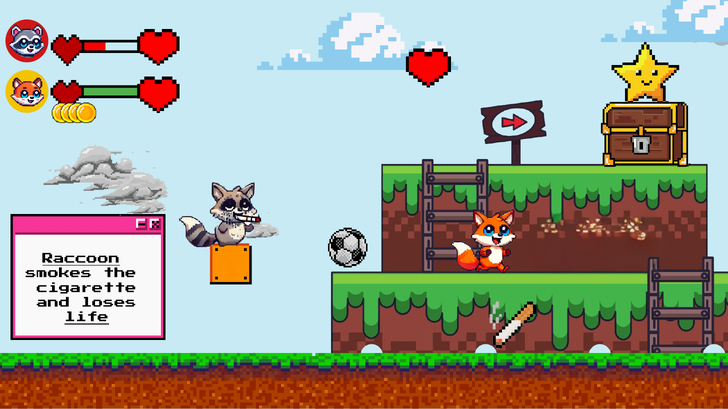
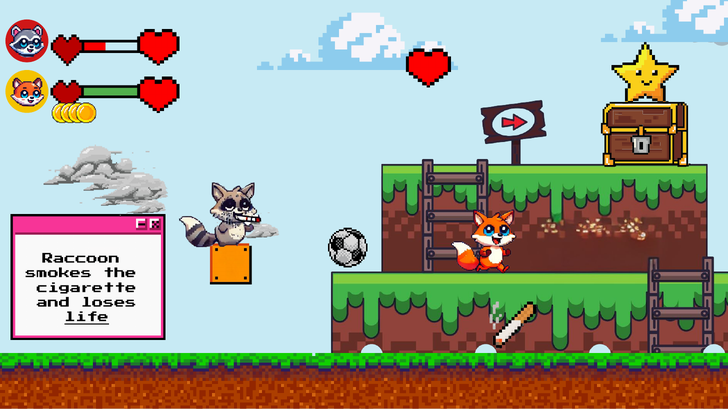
Raccoon underline: present -> none
